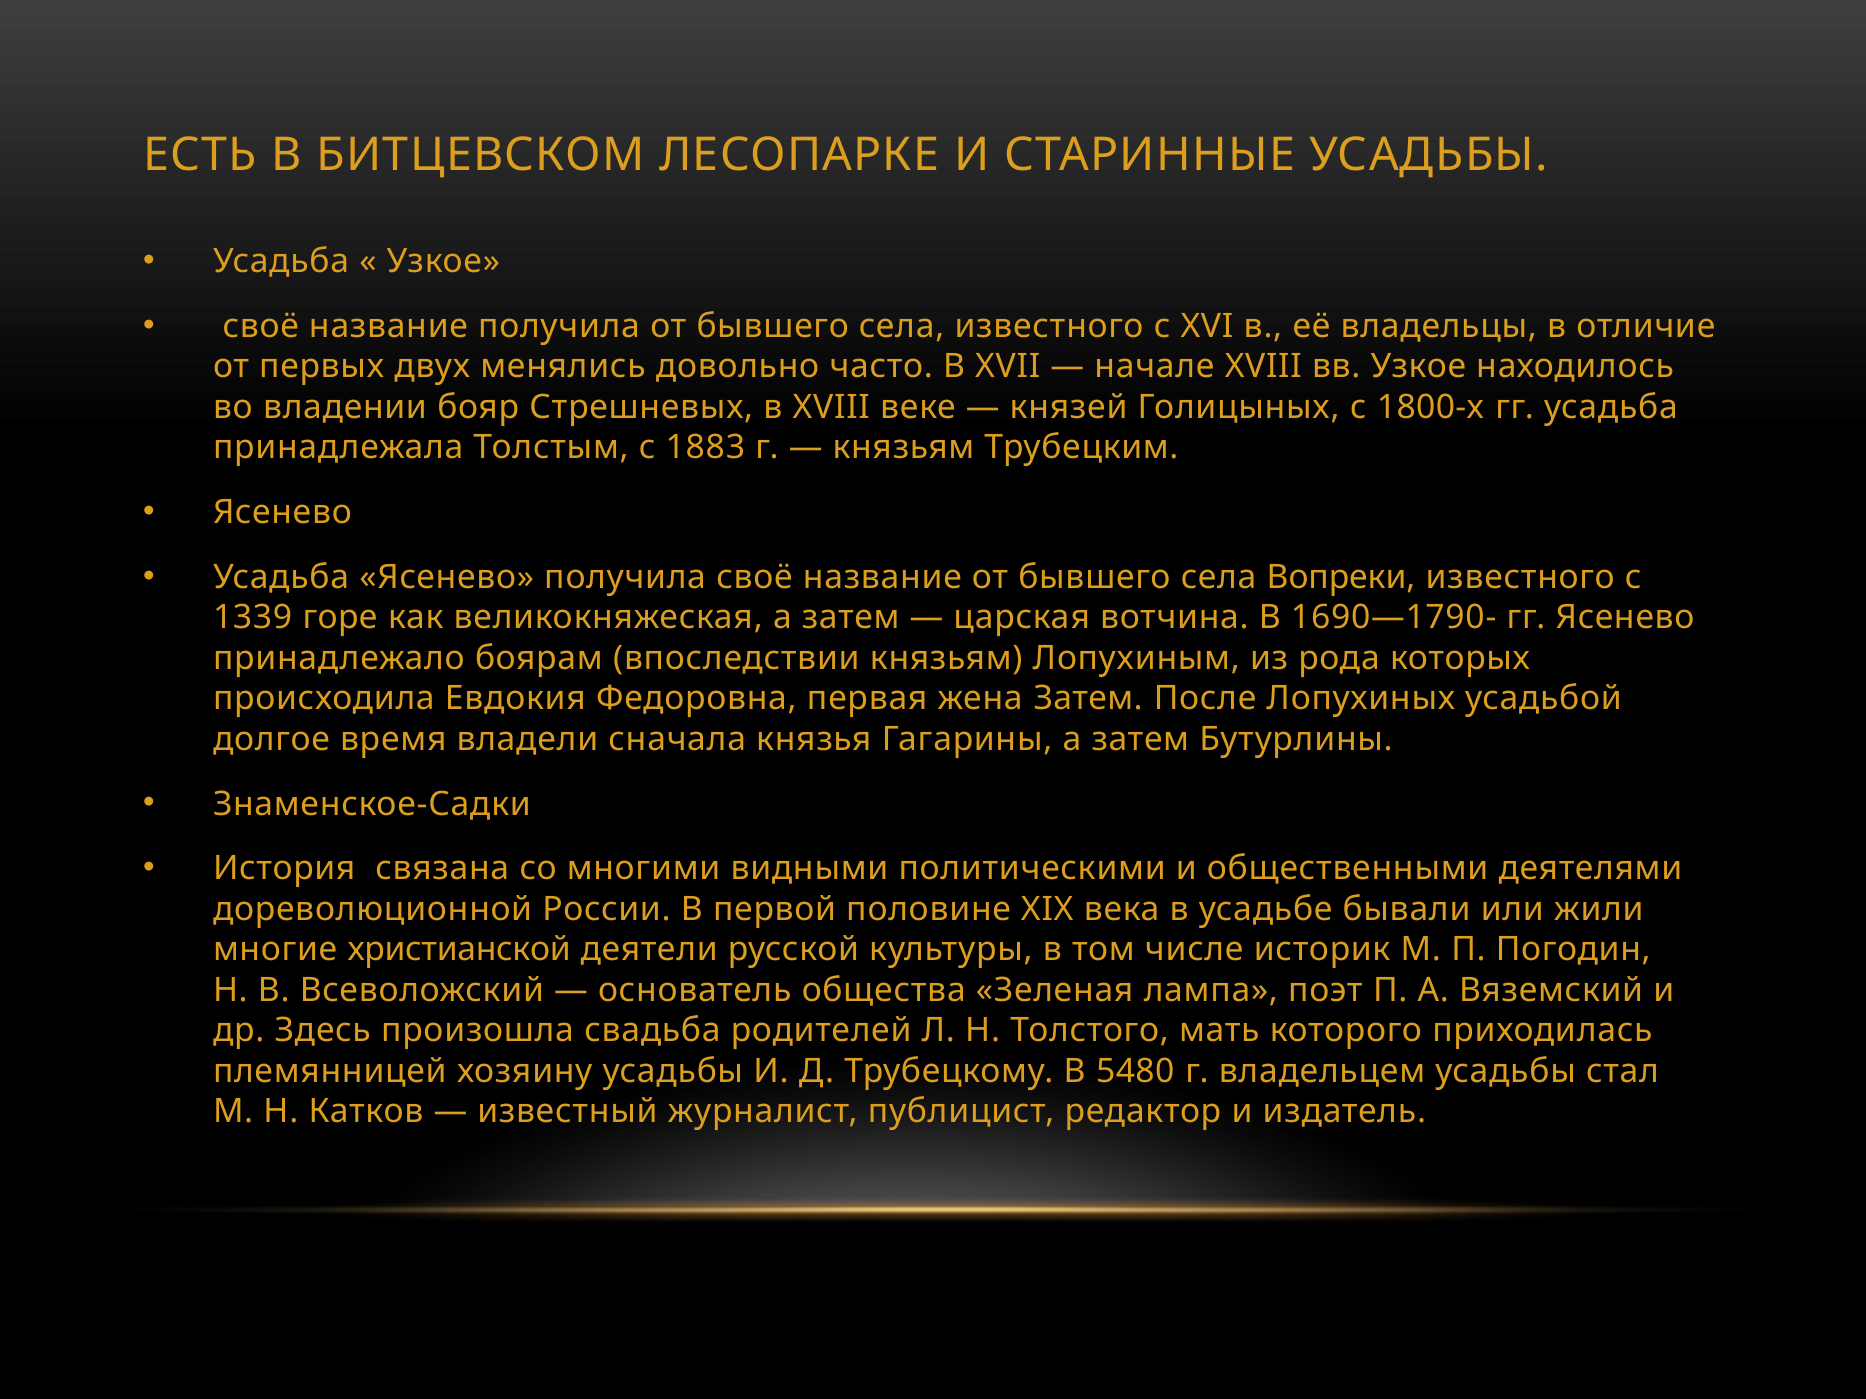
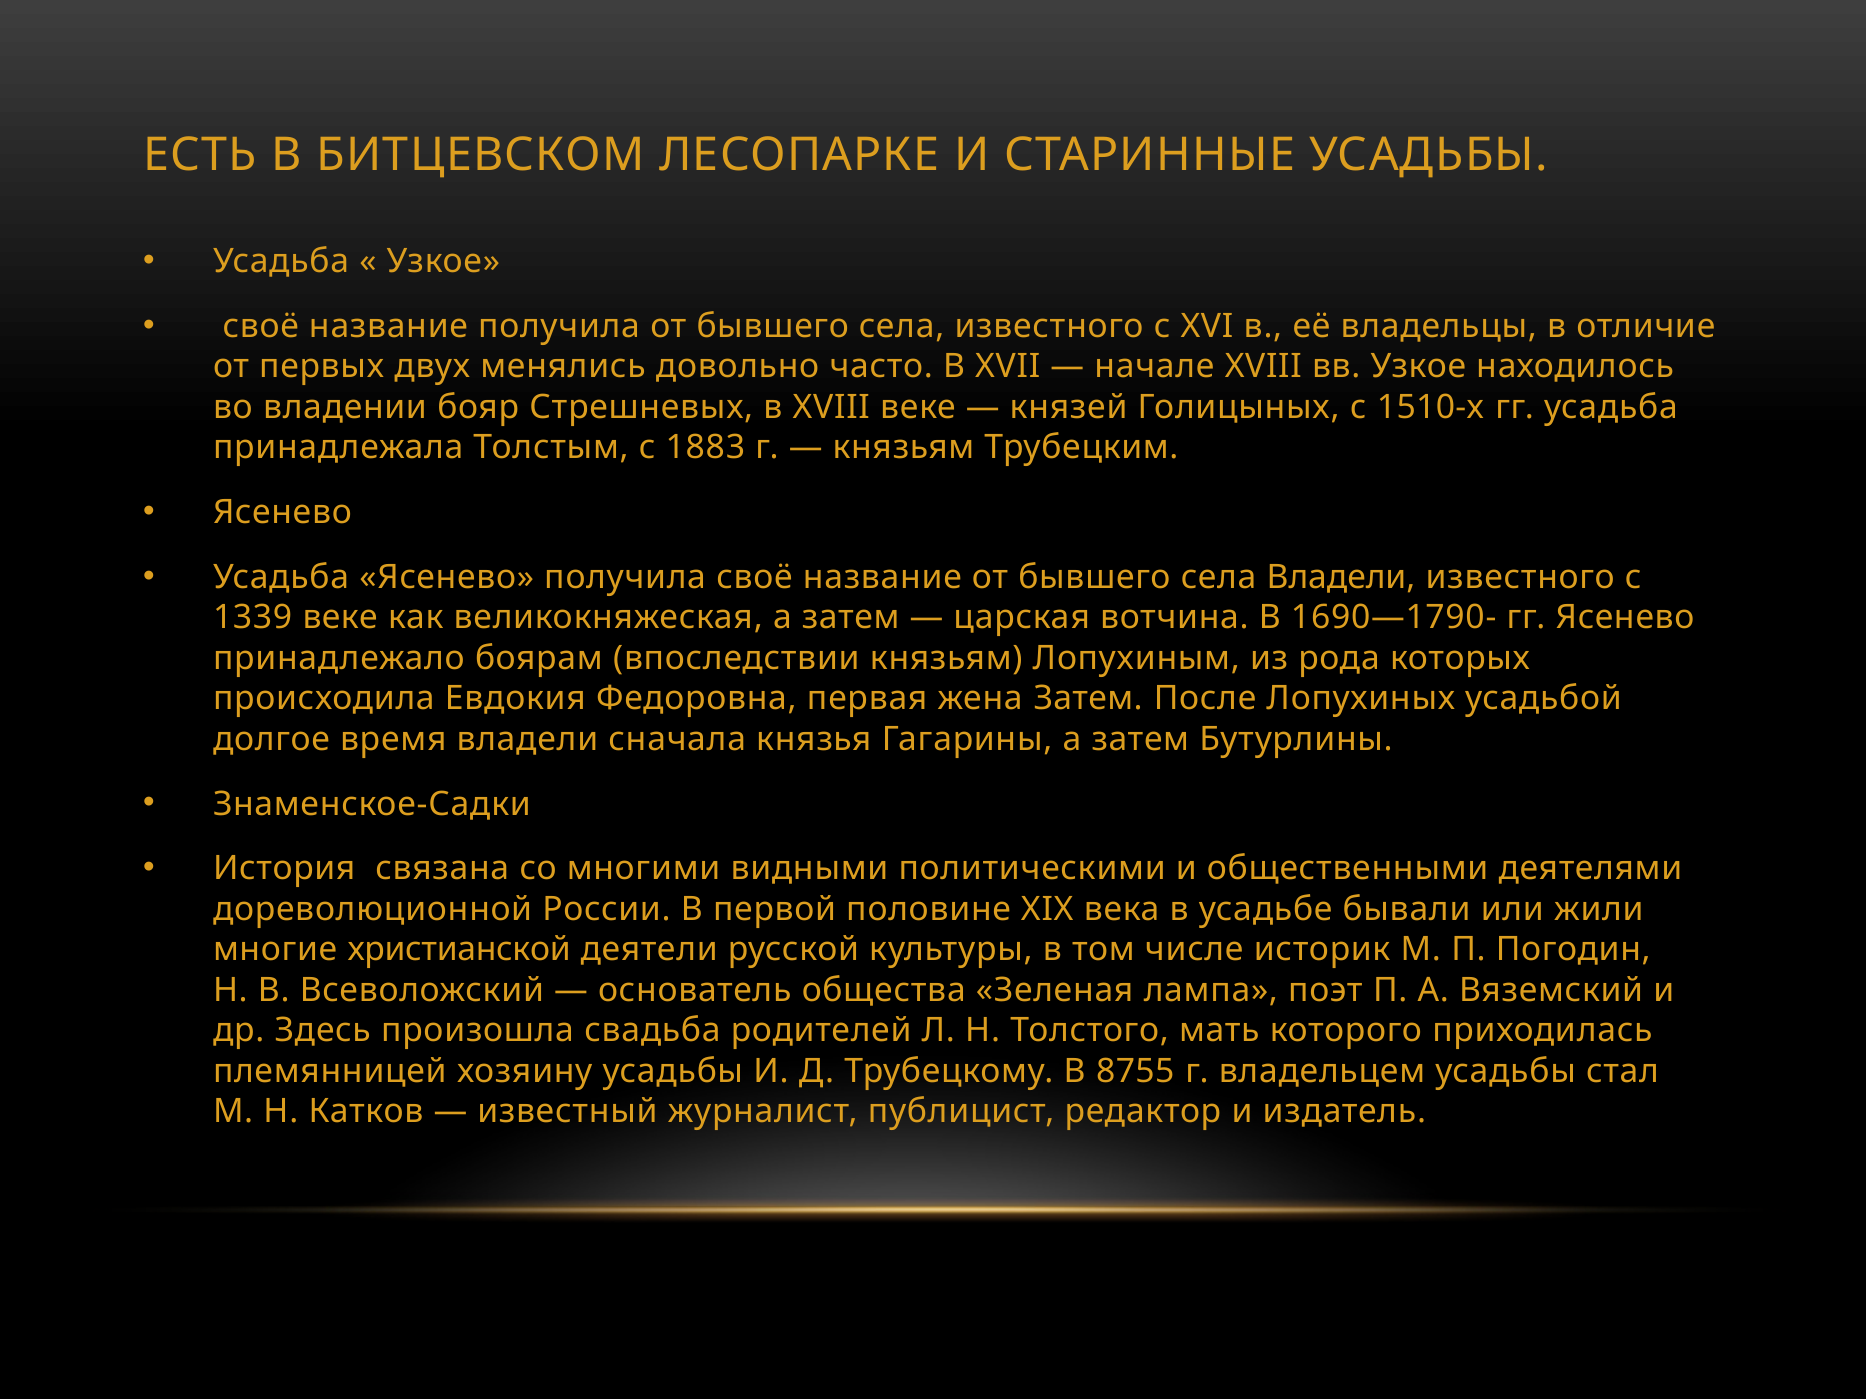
1800-х: 1800-х -> 1510-х
села Вопреки: Вопреки -> Владели
1339 горе: горе -> веке
5480: 5480 -> 8755
